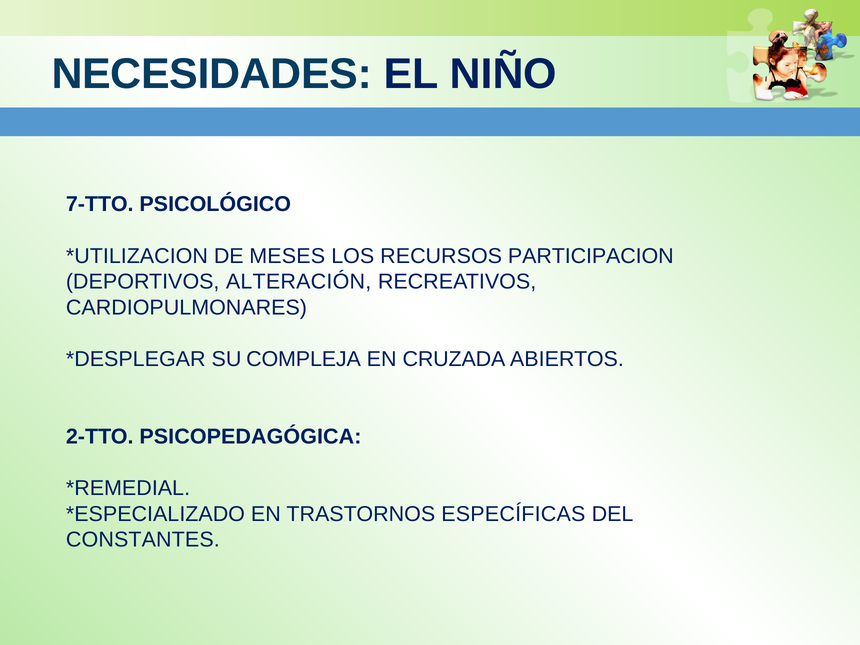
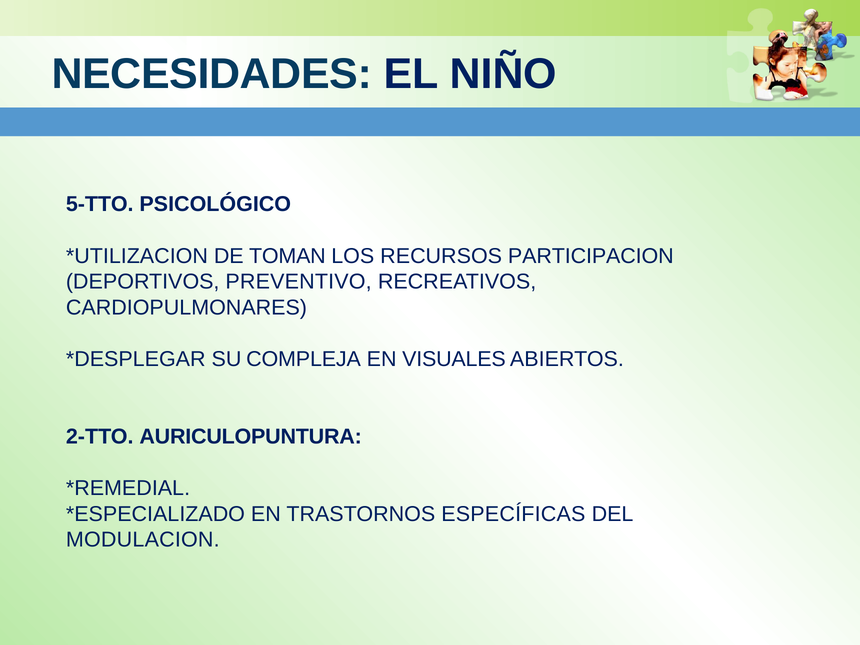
7-TTO: 7-TTO -> 5-TTO
MESES: MESES -> TOMAN
ALTERACIÓN: ALTERACIÓN -> PREVENTIVO
CRUZADA: CRUZADA -> VISUALES
PSICOPEDAGÓGICA: PSICOPEDAGÓGICA -> AURICULOPUNTURA
CONSTANTES: CONSTANTES -> MODULACION
